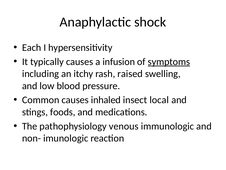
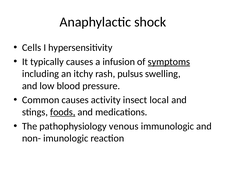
Each: Each -> Cells
raised: raised -> pulsus
inhaled: inhaled -> activity
foods underline: none -> present
